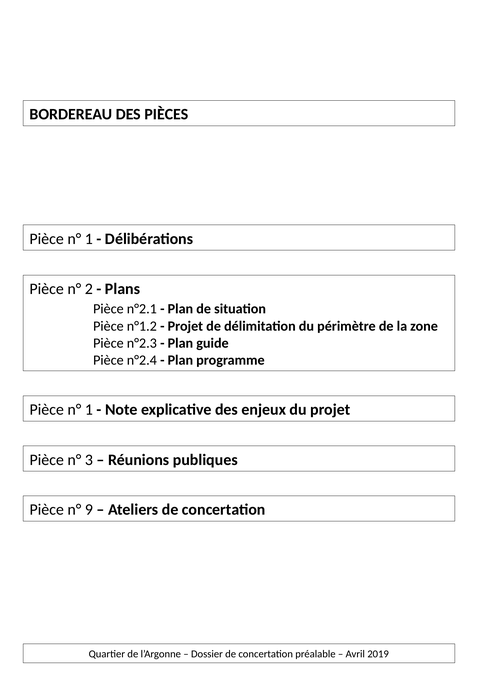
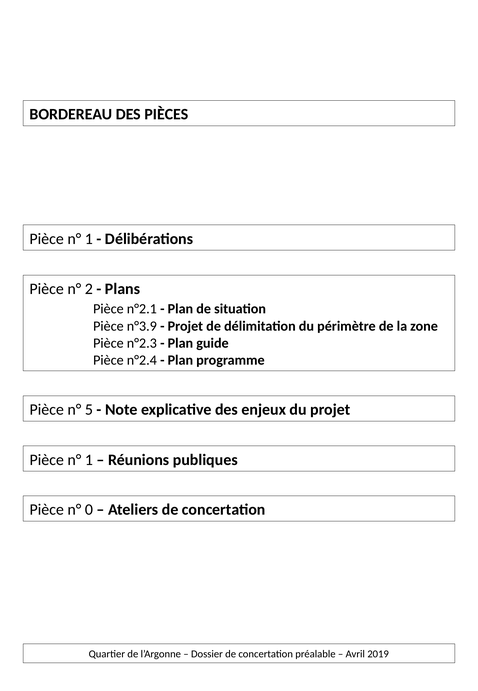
n°1.2: n°1.2 -> n°3.9
1 at (89, 409): 1 -> 5
3 at (89, 459): 3 -> 1
9: 9 -> 0
